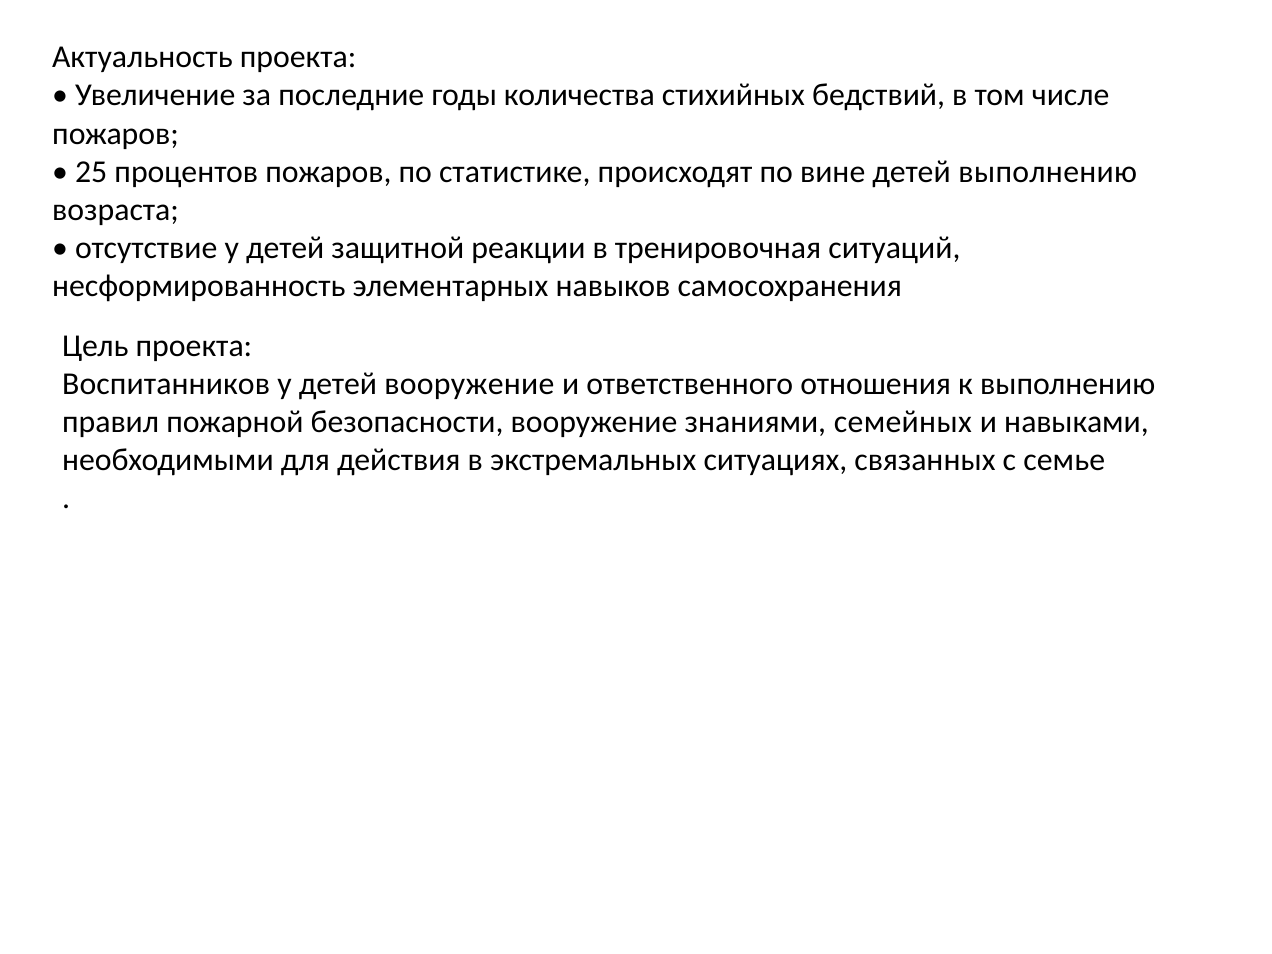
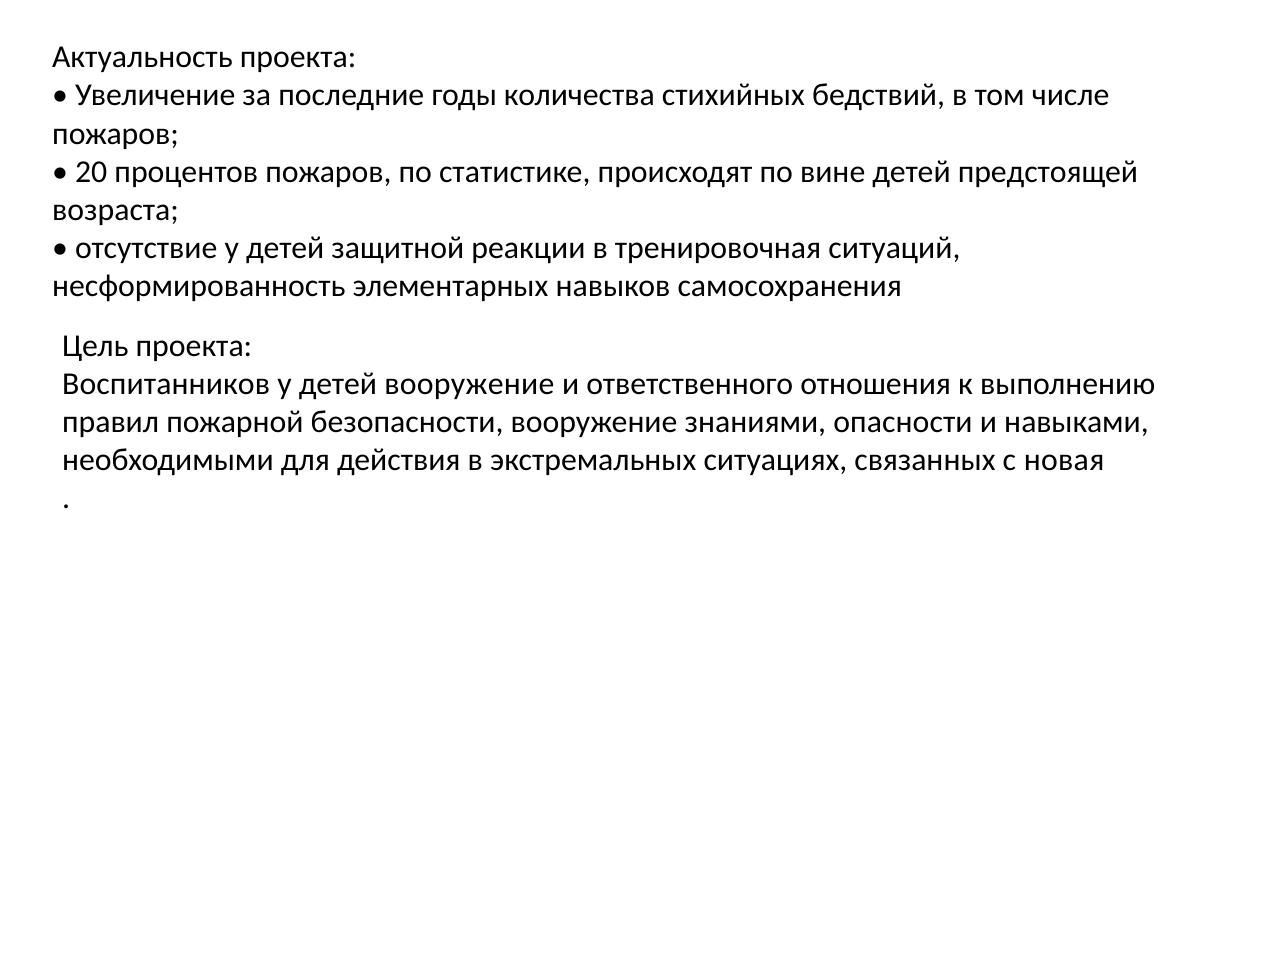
25: 25 -> 20
детей выполнению: выполнению -> предстоящей
семейных: семейных -> опасности
семье: семье -> новая
